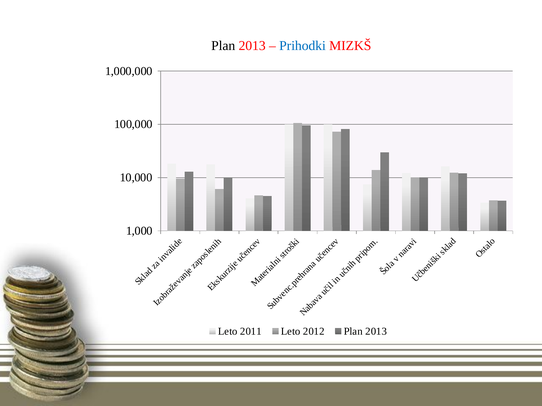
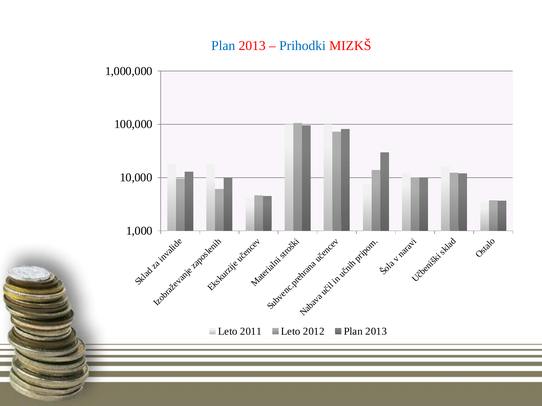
Plan at (223, 46) colour: black -> blue
